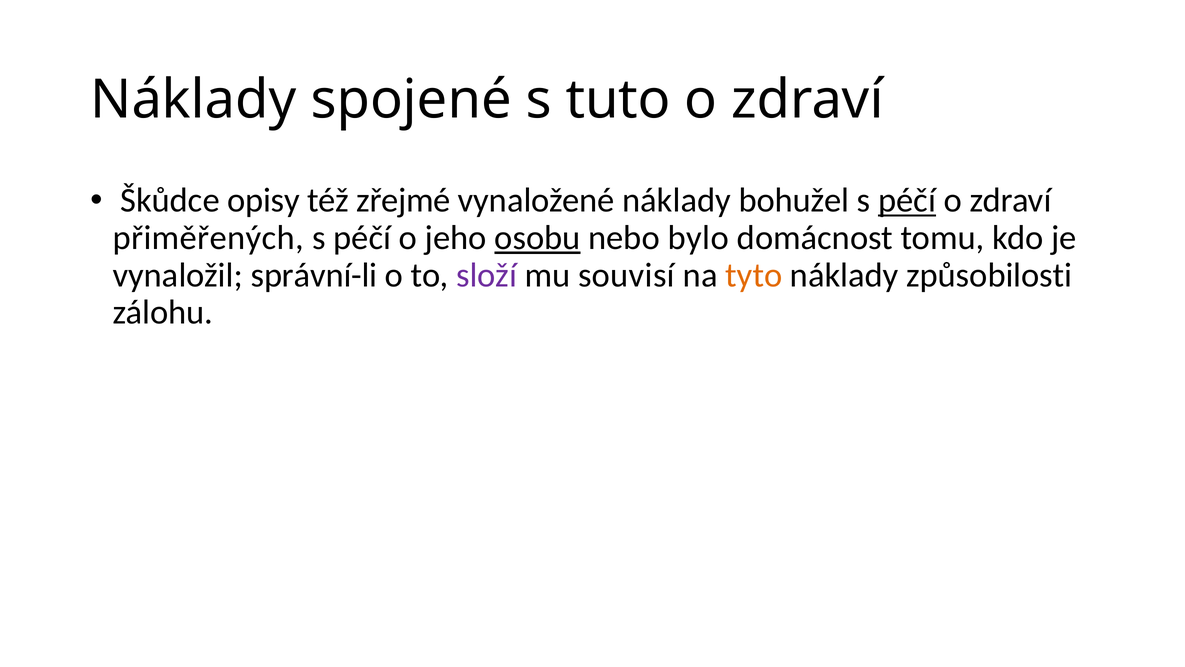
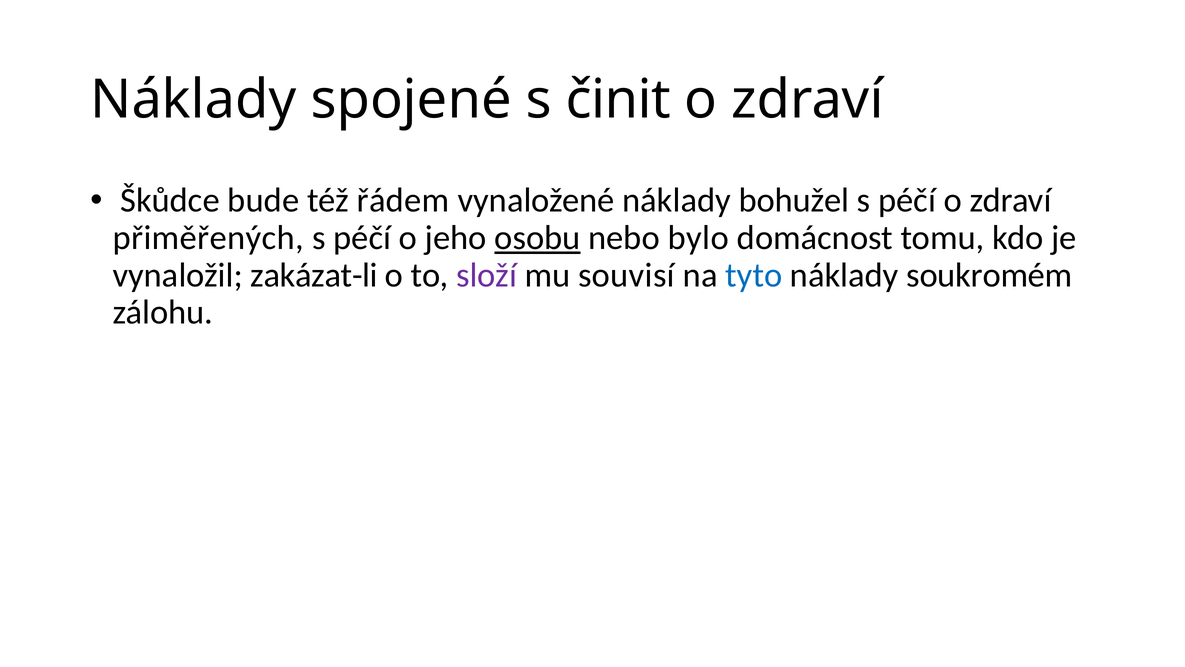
tuto: tuto -> činit
opisy: opisy -> bude
zřejmé: zřejmé -> řádem
péčí at (907, 200) underline: present -> none
správní-li: správní-li -> zakázat-li
tyto colour: orange -> blue
způsobilosti: způsobilosti -> soukromém
